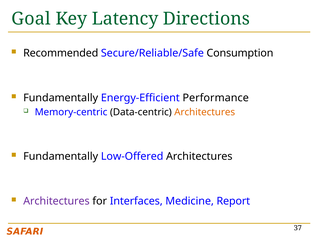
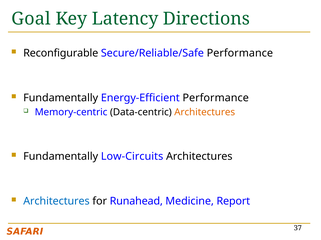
Recommended: Recommended -> Reconfigurable
Secure/Reliable/Safe Consumption: Consumption -> Performance
Low-Offered: Low-Offered -> Low-Circuits
Architectures at (56, 202) colour: purple -> blue
Interfaces: Interfaces -> Runahead
